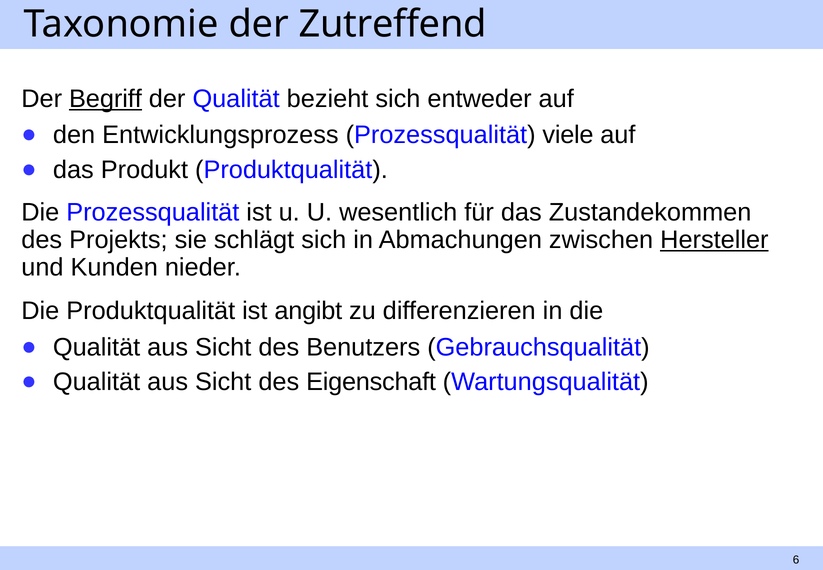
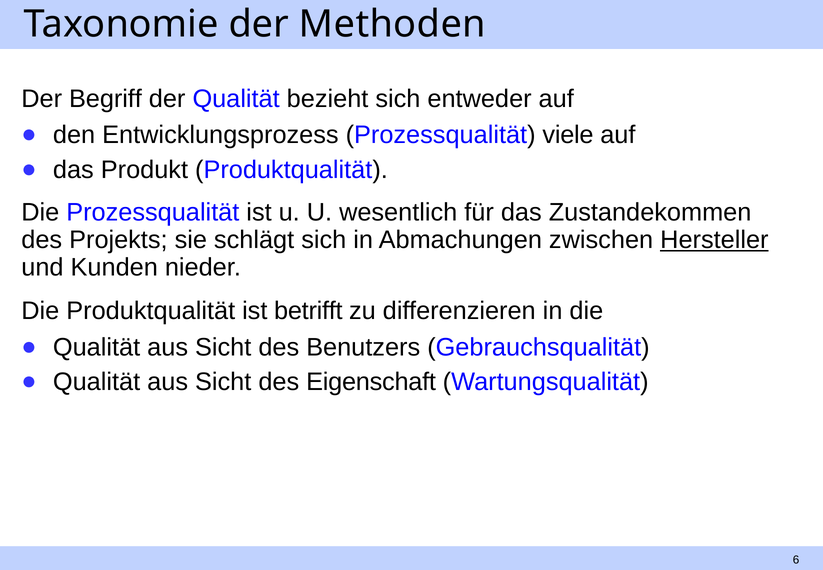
Zutreffend: Zutreffend -> Methoden
Begriff underline: present -> none
angibt: angibt -> betrifft
